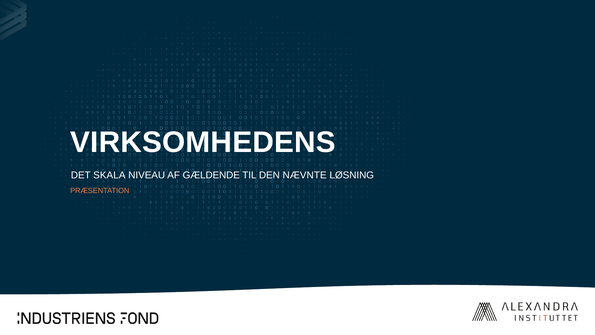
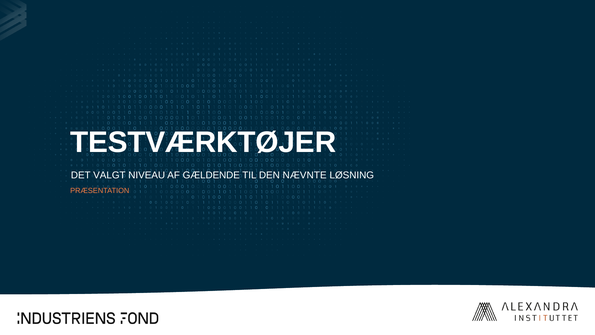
VIRKSOMHEDENS: VIRKSOMHEDENS -> TESTVÆRKTØJER
SKALA: SKALA -> VALGT
